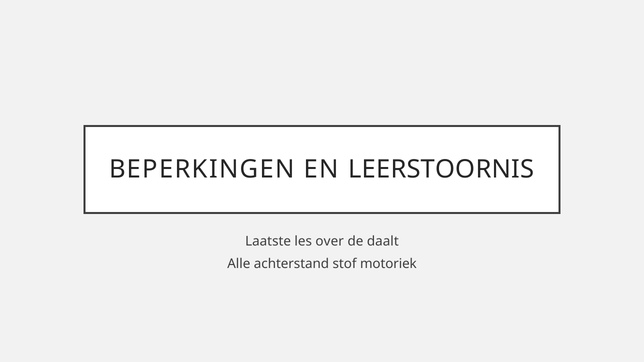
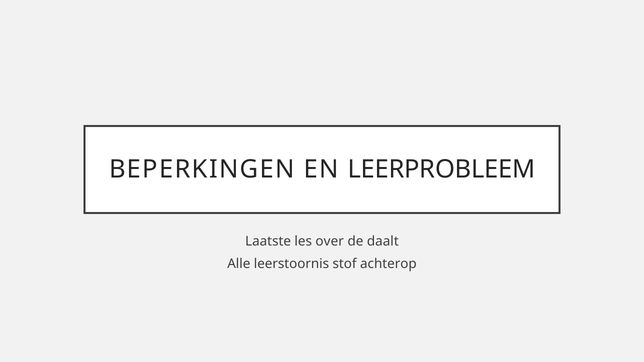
LEERSTOORNIS: LEERSTOORNIS -> LEERPROBLEEM
achterstand: achterstand -> leerstoornis
motoriek: motoriek -> achterop
